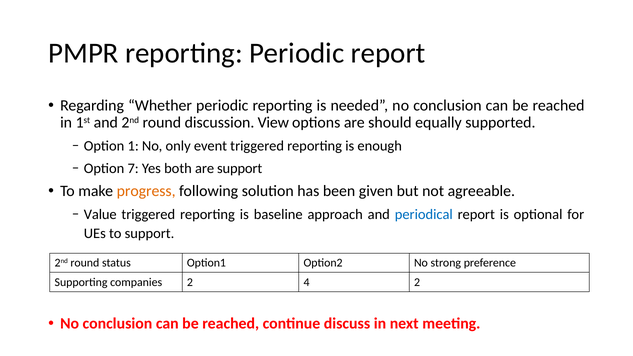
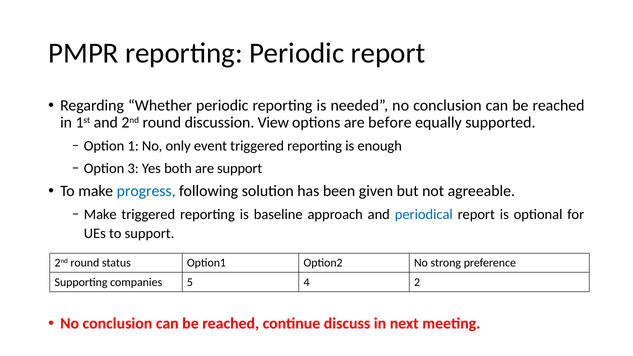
should: should -> before
7: 7 -> 3
progress colour: orange -> blue
Value at (100, 215): Value -> Make
companies 2: 2 -> 5
